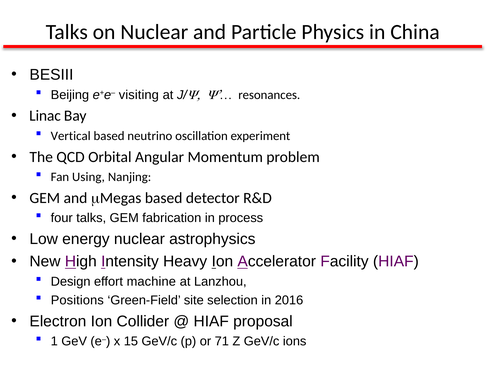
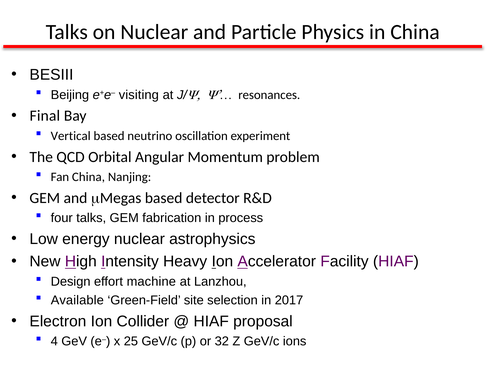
Linac: Linac -> Final
Fan Using: Using -> China
Positions: Positions -> Available
2016: 2016 -> 2017
1: 1 -> 4
15: 15 -> 25
71: 71 -> 32
